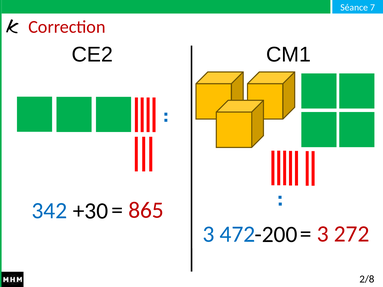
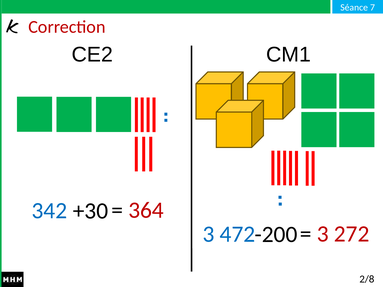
865: 865 -> 364
